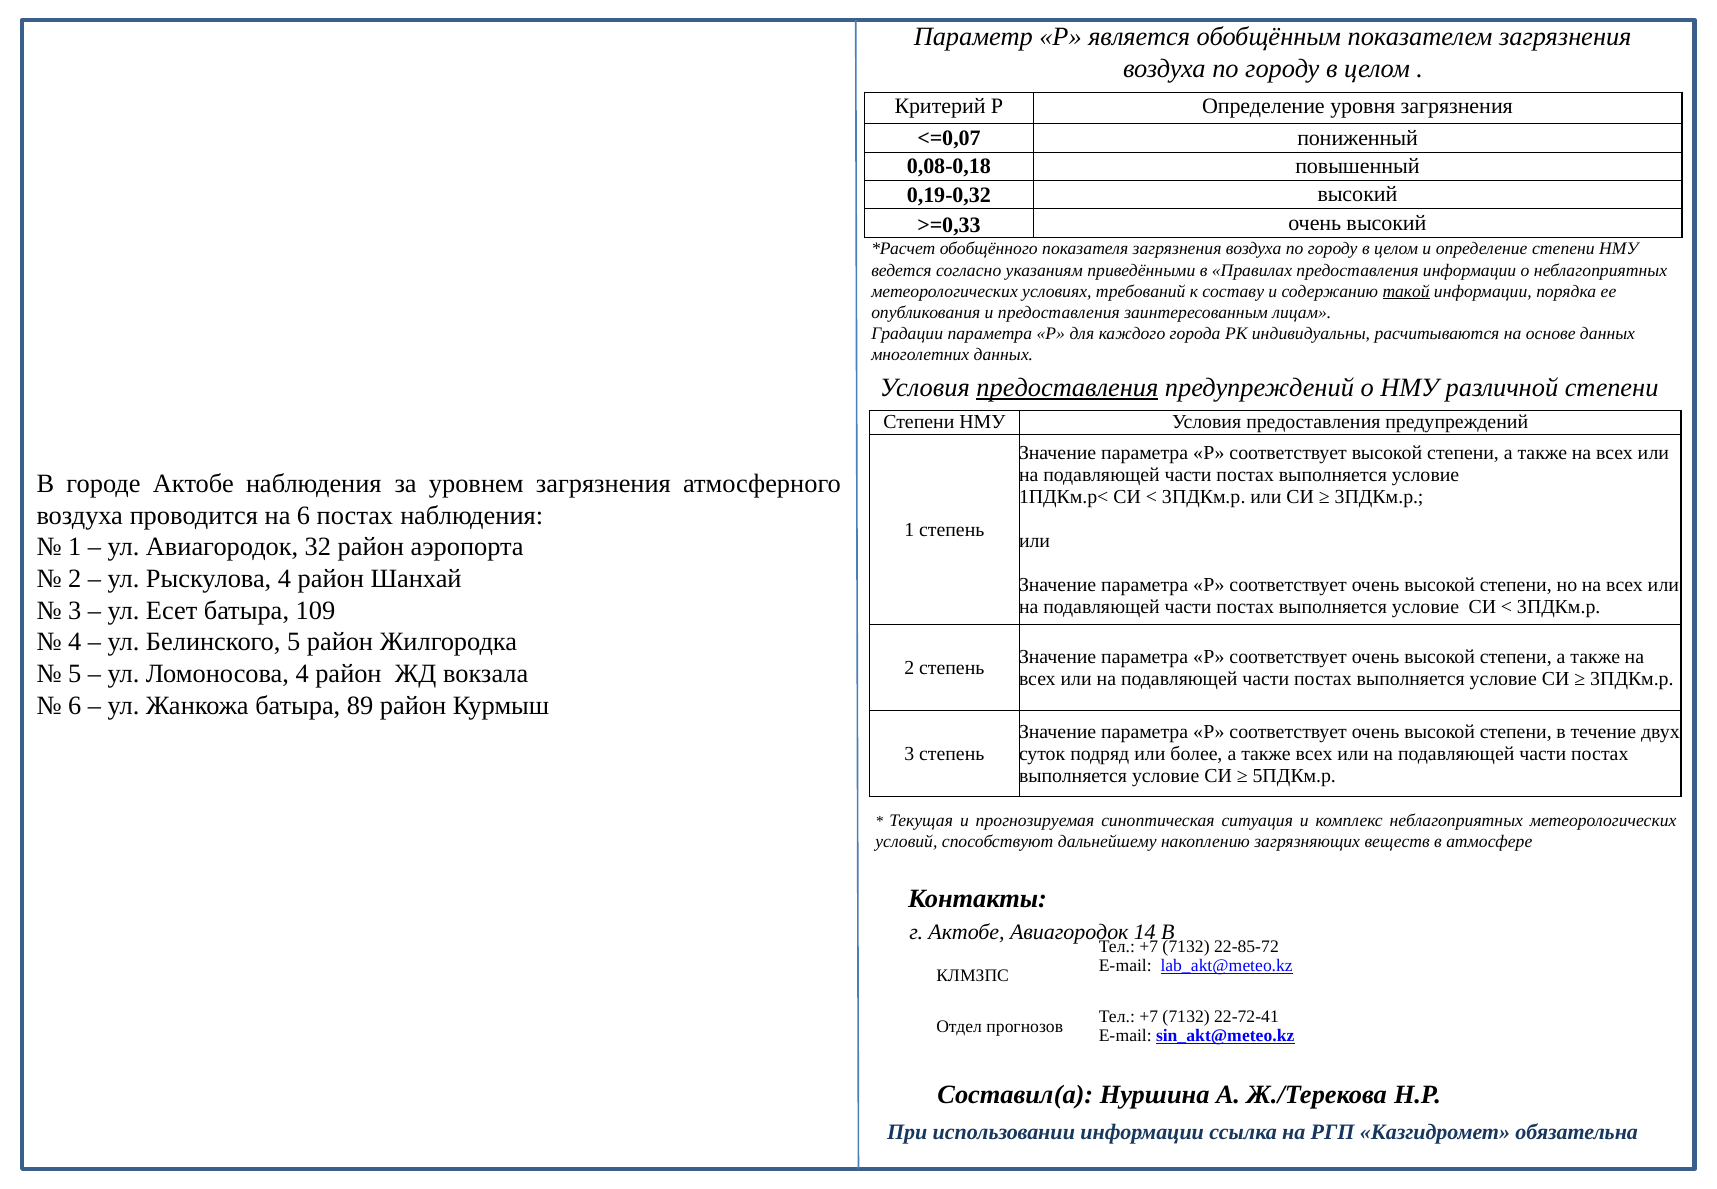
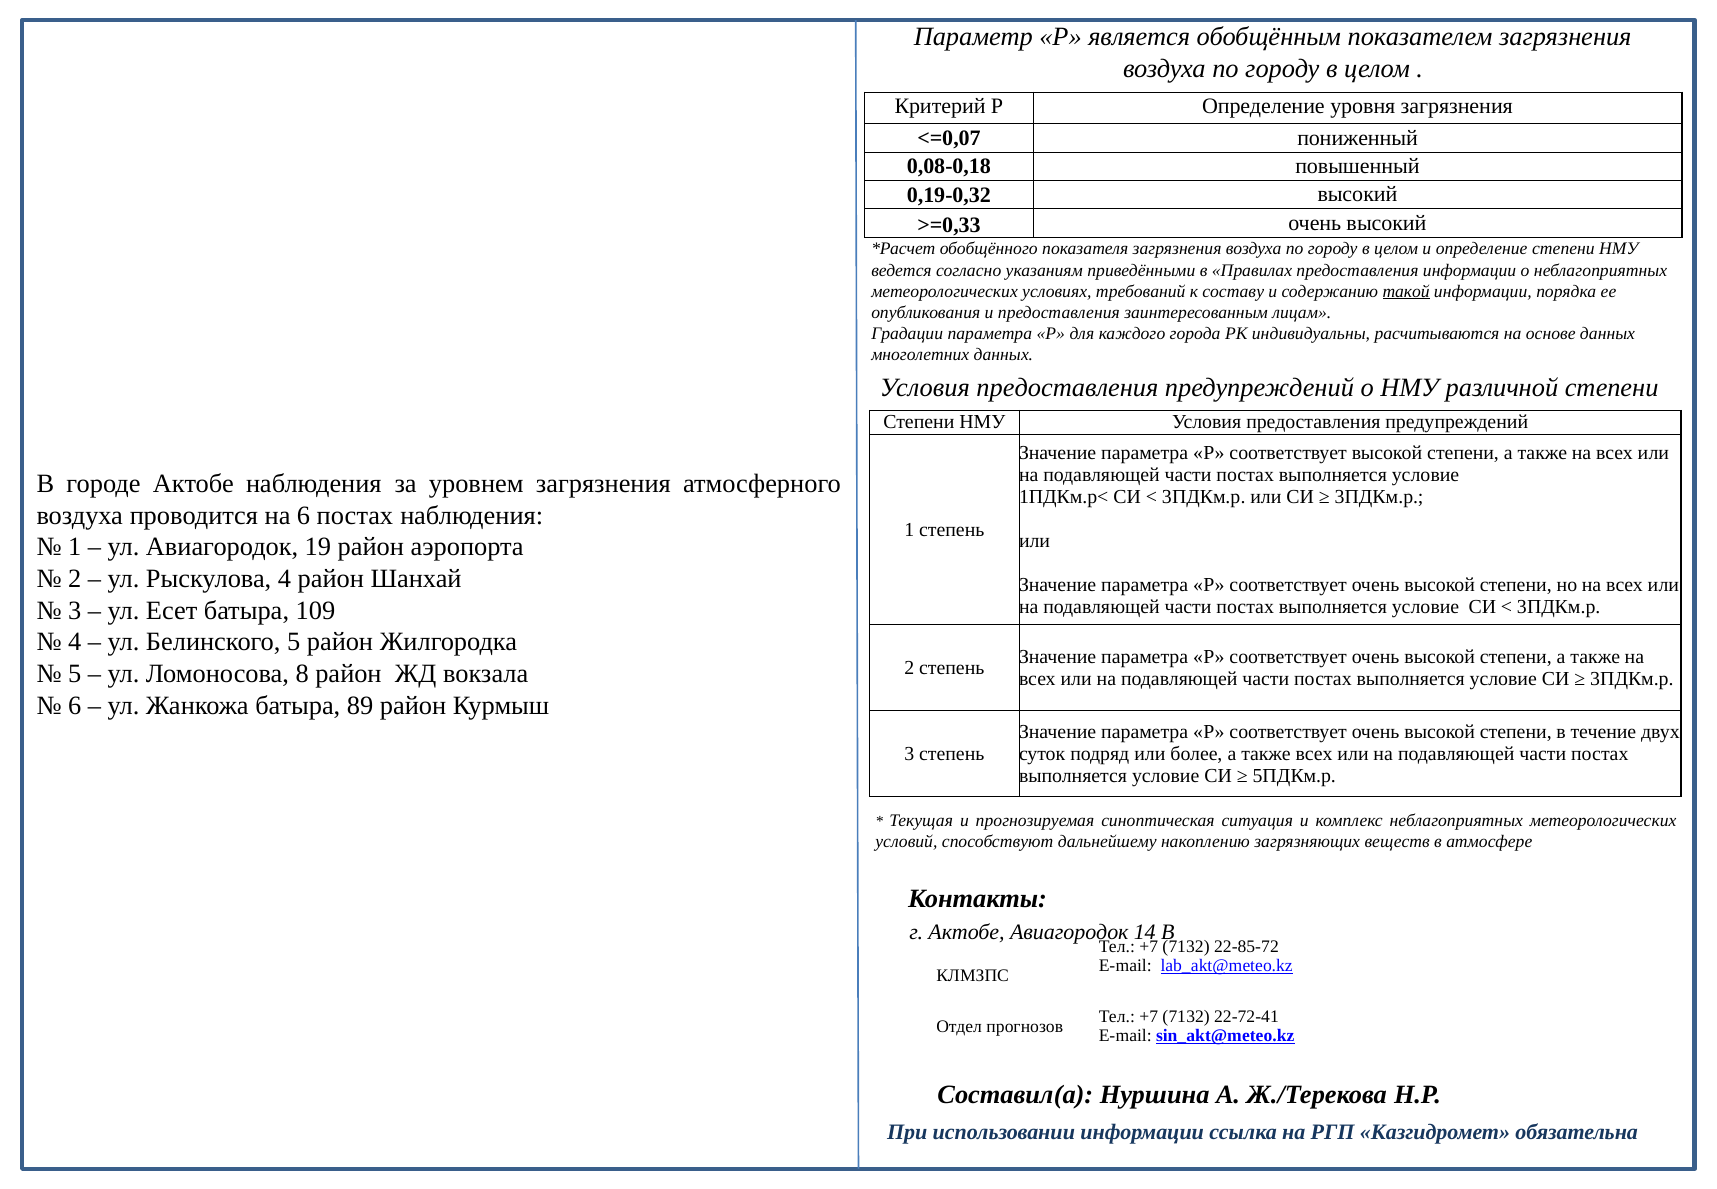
предоставления at (1067, 388) underline: present -> none
32: 32 -> 19
Ломоносова 4: 4 -> 8
